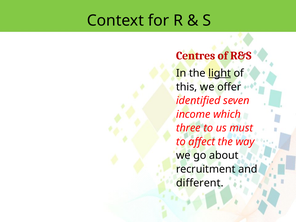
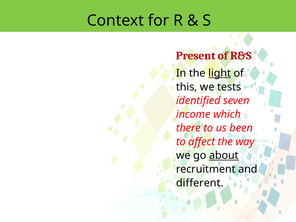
Centres: Centres -> Present
offer: offer -> tests
three: three -> there
must: must -> been
about underline: none -> present
